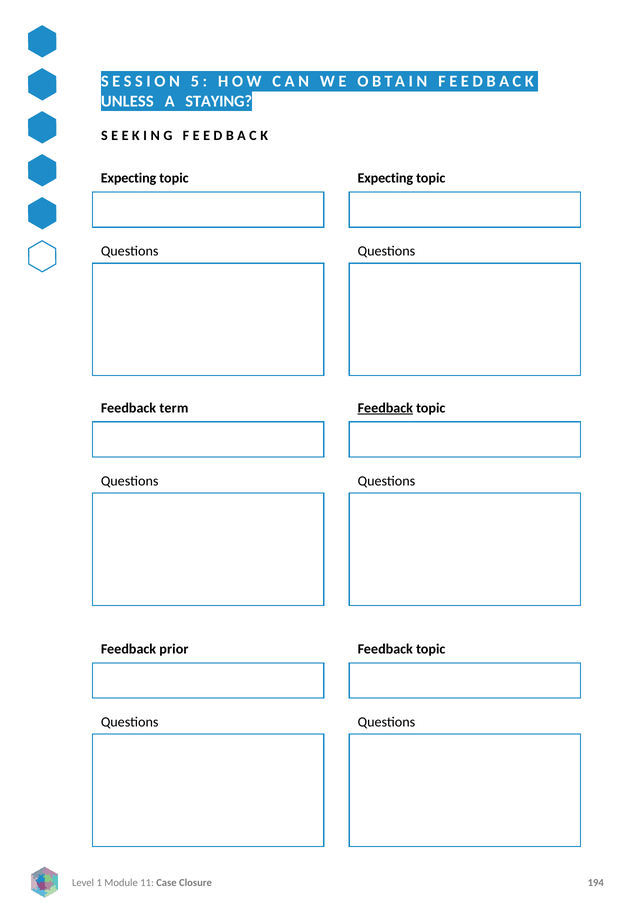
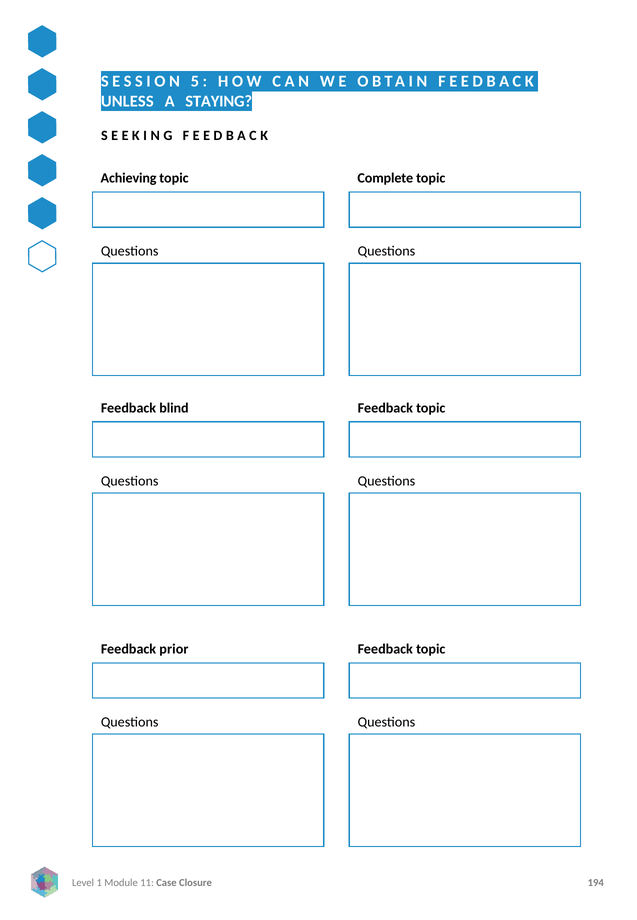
Expecting at (129, 178): Expecting -> Achieving
Expecting at (385, 178): Expecting -> Complete
term: term -> blind
Feedback at (385, 408) underline: present -> none
